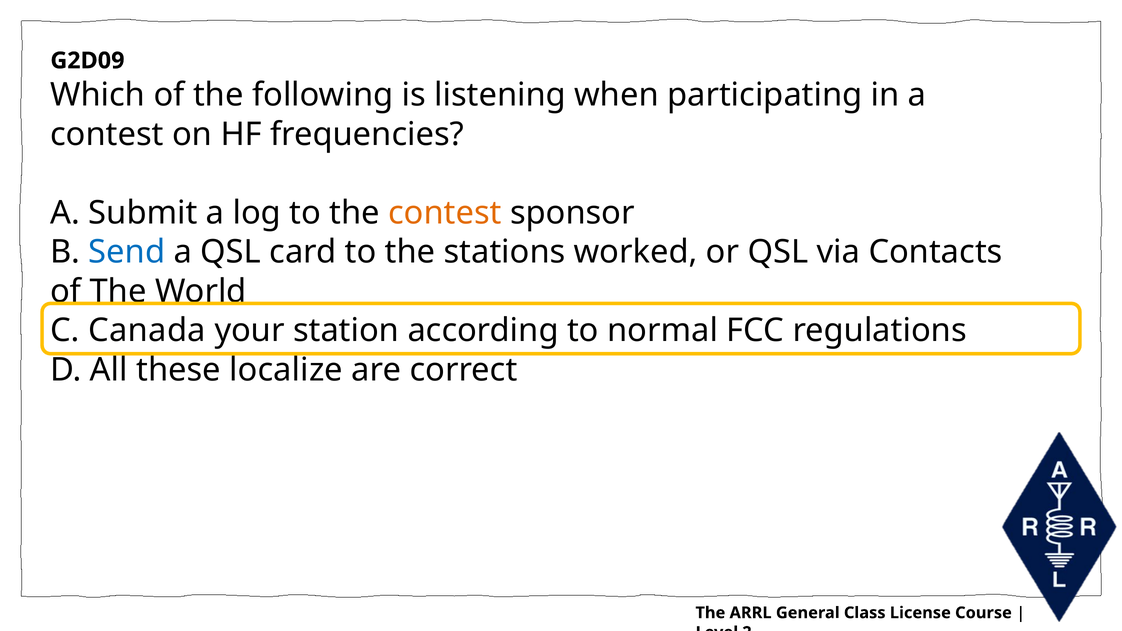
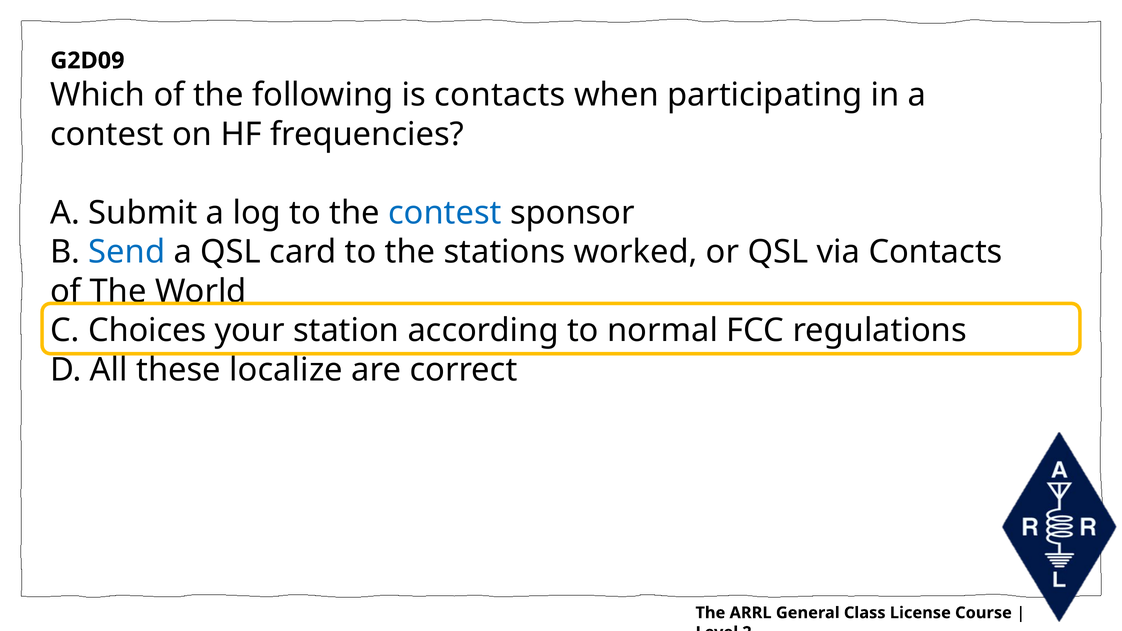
is listening: listening -> contacts
contest at (445, 213) colour: orange -> blue
Canada: Canada -> Choices
